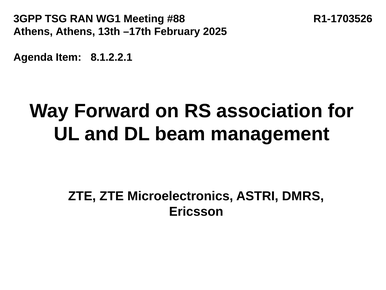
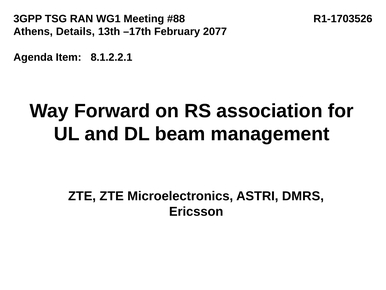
Athens Athens: Athens -> Details
2025: 2025 -> 2077
